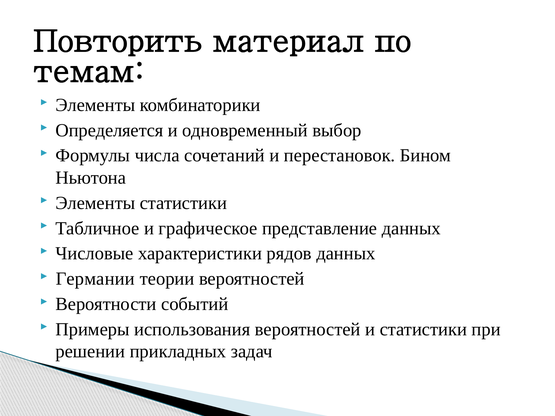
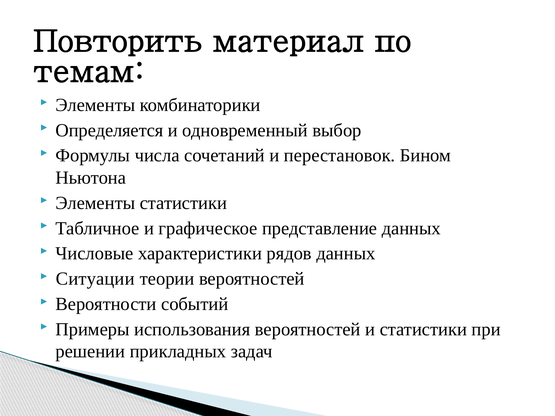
Германии: Германии -> Ситуации
